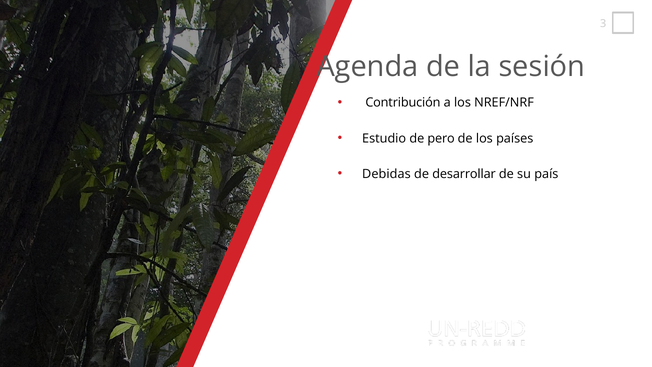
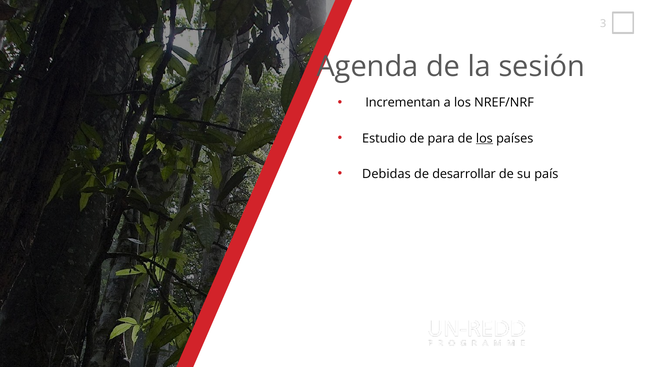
Contribución: Contribución -> Incrementan
pero: pero -> para
los at (484, 138) underline: none -> present
